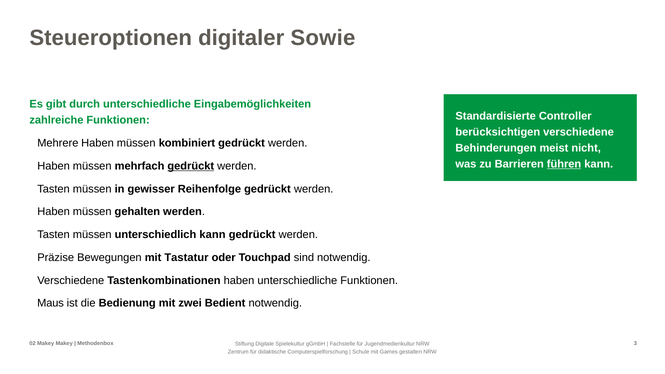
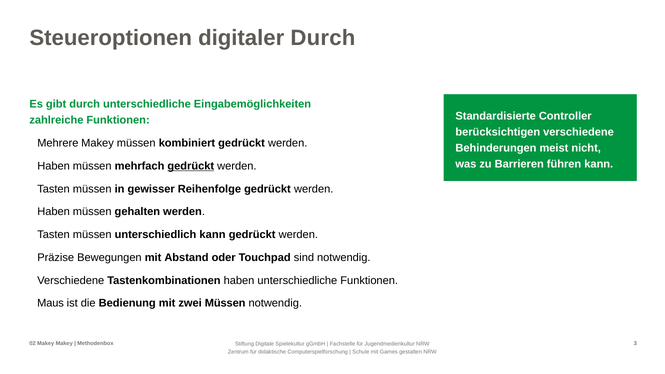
digitaler Sowie: Sowie -> Durch
Mehrere Haben: Haben -> Makey
führen underline: present -> none
Tastatur: Tastatur -> Abstand
zwei Bedient: Bedient -> Müssen
